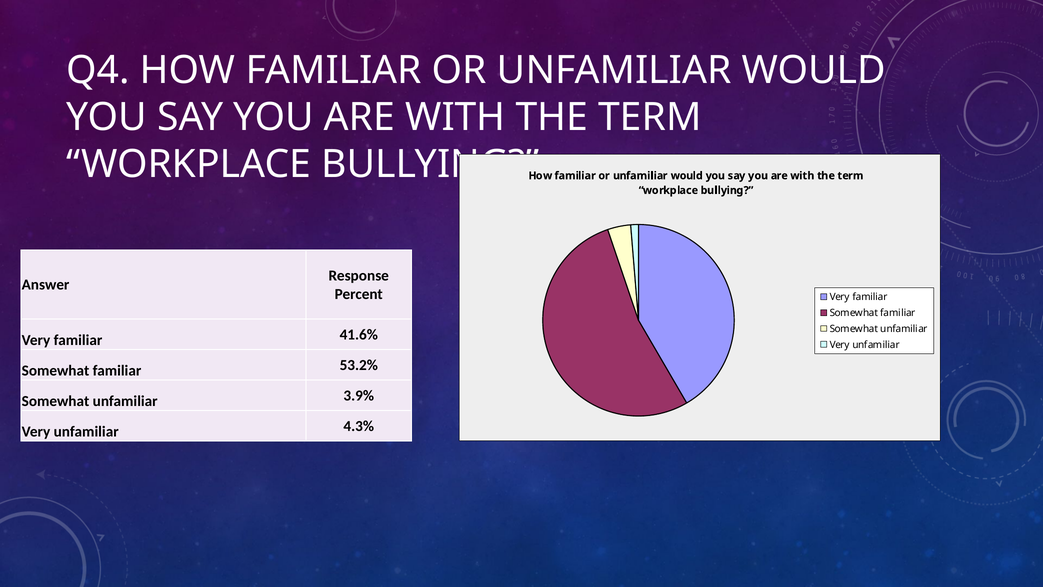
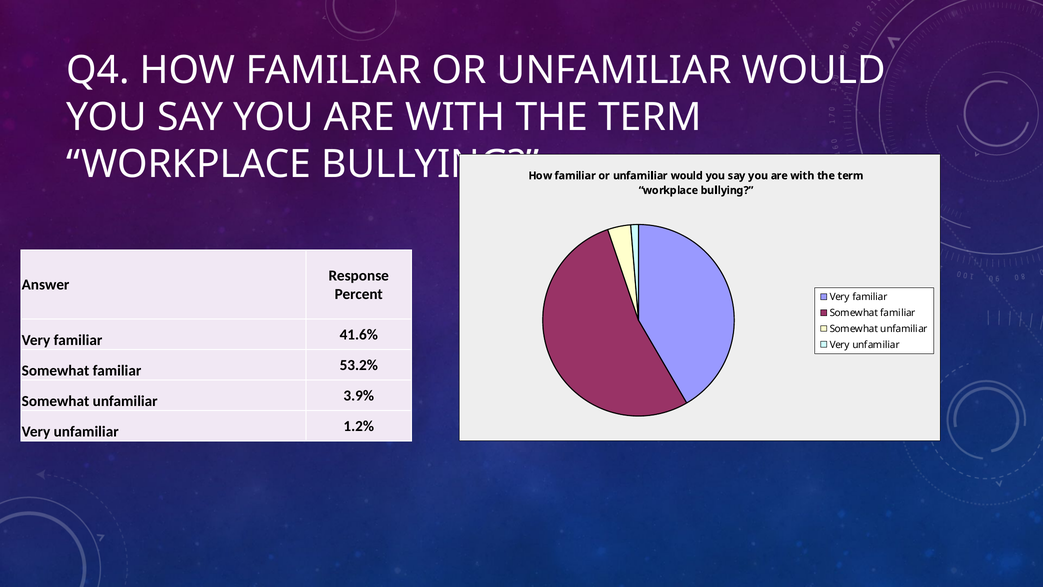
4.3%: 4.3% -> 1.2%
